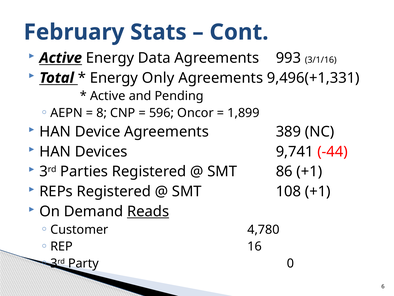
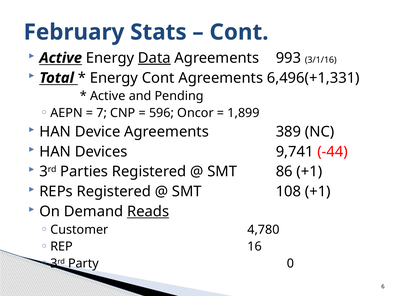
Data underline: none -> present
Energy Only: Only -> Cont
9,496(+1,331: 9,496(+1,331 -> 6,496(+1,331
8: 8 -> 7
